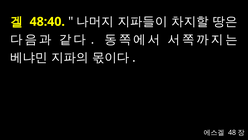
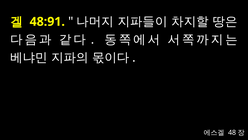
48:40: 48:40 -> 48:91
